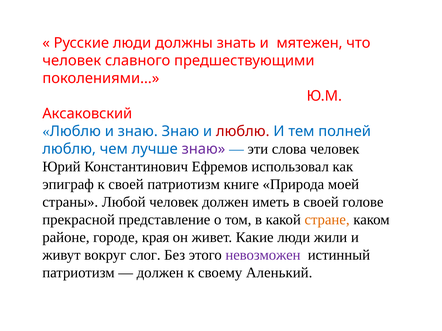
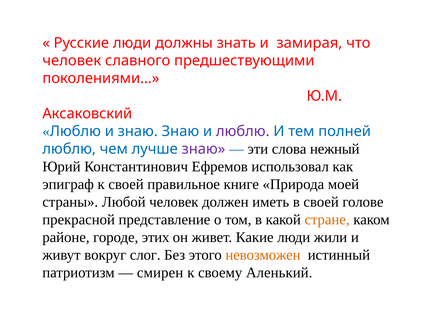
мятежен: мятежен -> замирая
люблю at (243, 132) colour: red -> purple
слова человек: человек -> нежный
своей патриотизм: патриотизм -> правильное
края: края -> этих
невозможен colour: purple -> orange
должен at (160, 273): должен -> смирен
